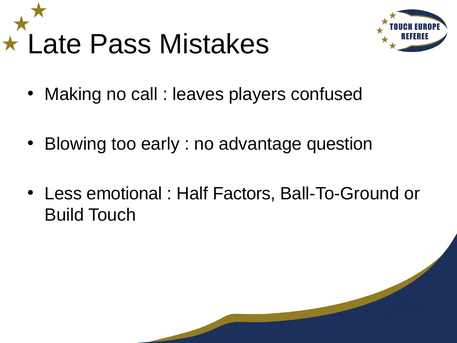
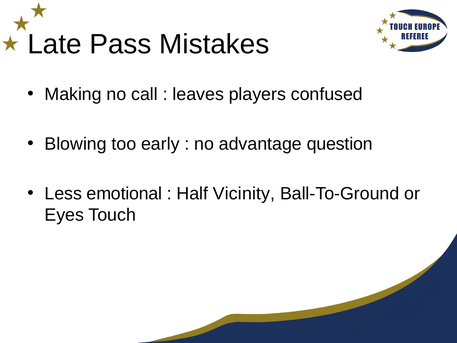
Factors: Factors -> Vicinity
Build: Build -> Eyes
